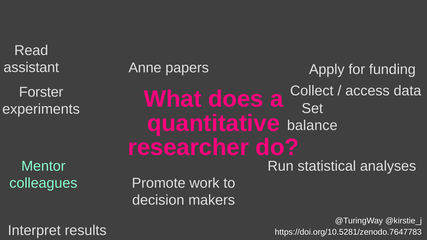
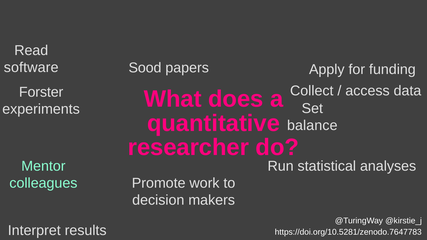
assistant: assistant -> software
Anne: Anne -> Sood
